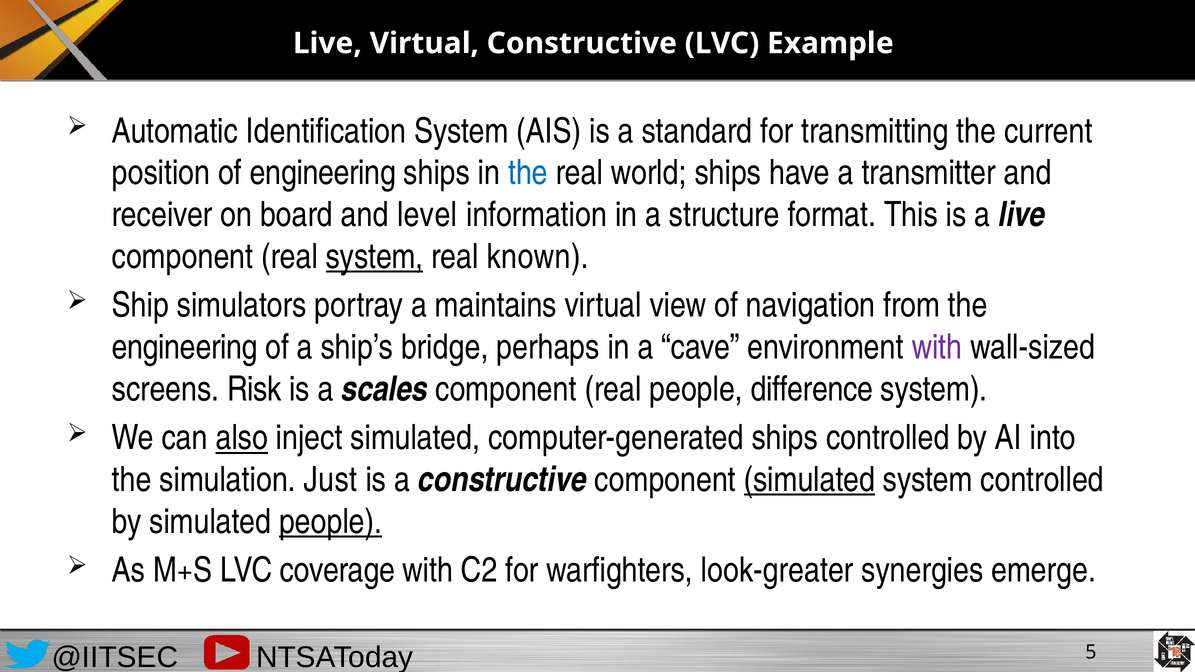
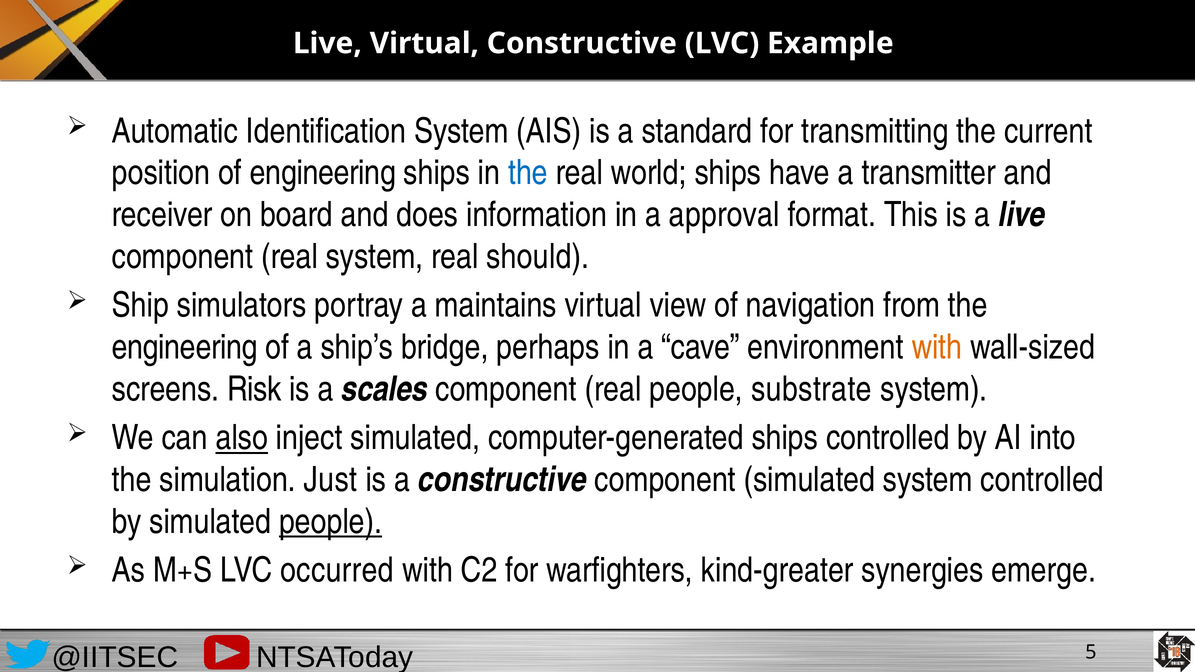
level: level -> does
structure: structure -> approval
system at (375, 257) underline: present -> none
known: known -> should
with at (937, 347) colour: purple -> orange
difference: difference -> substrate
simulated at (809, 480) underline: present -> none
coverage: coverage -> occurred
look-greater: look-greater -> kind-greater
